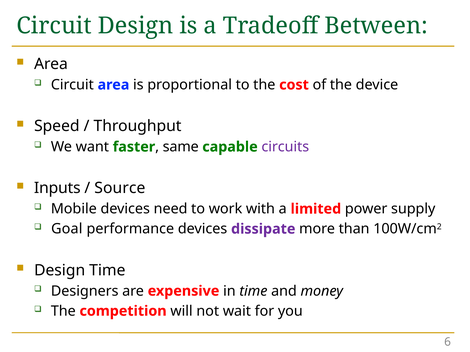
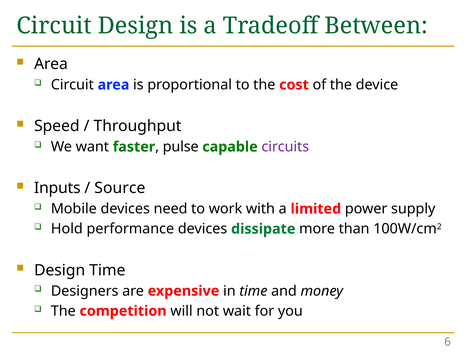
same: same -> pulse
Goal: Goal -> Hold
dissipate colour: purple -> green
